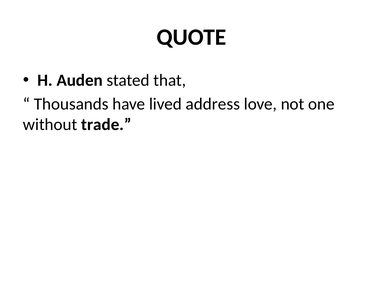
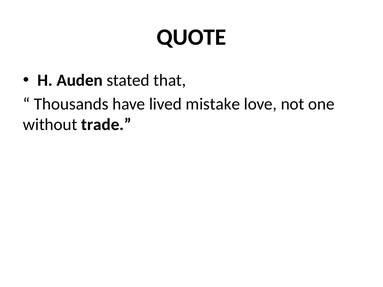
address: address -> mistake
